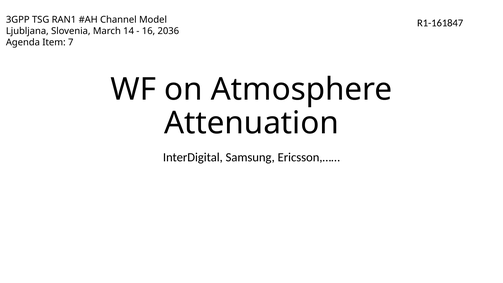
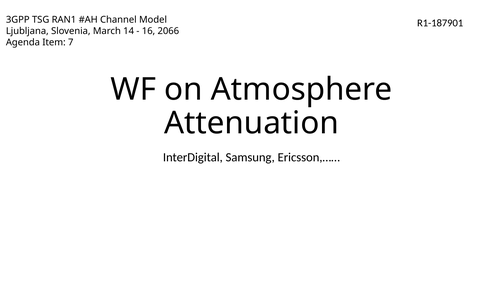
R1-161847: R1-161847 -> R1-187901
2036: 2036 -> 2066
